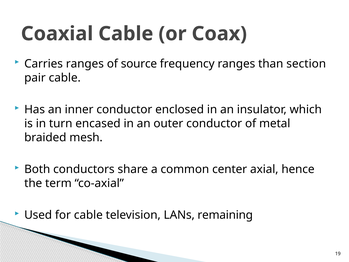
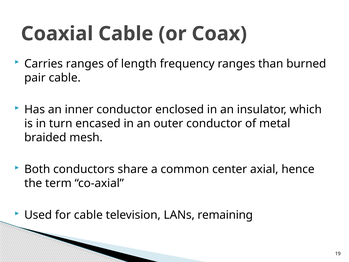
source: source -> length
section: section -> burned
